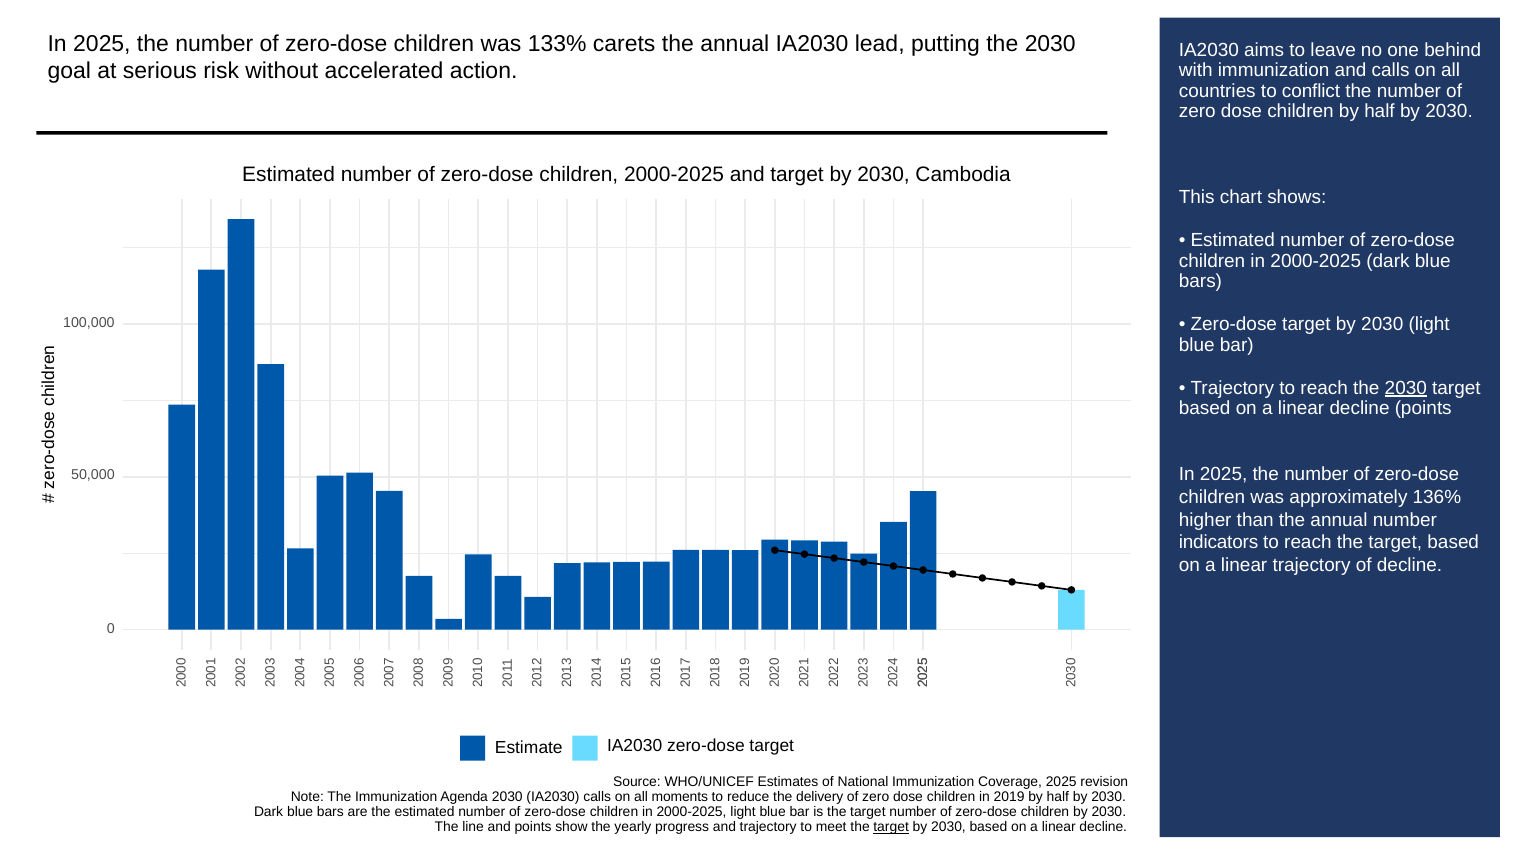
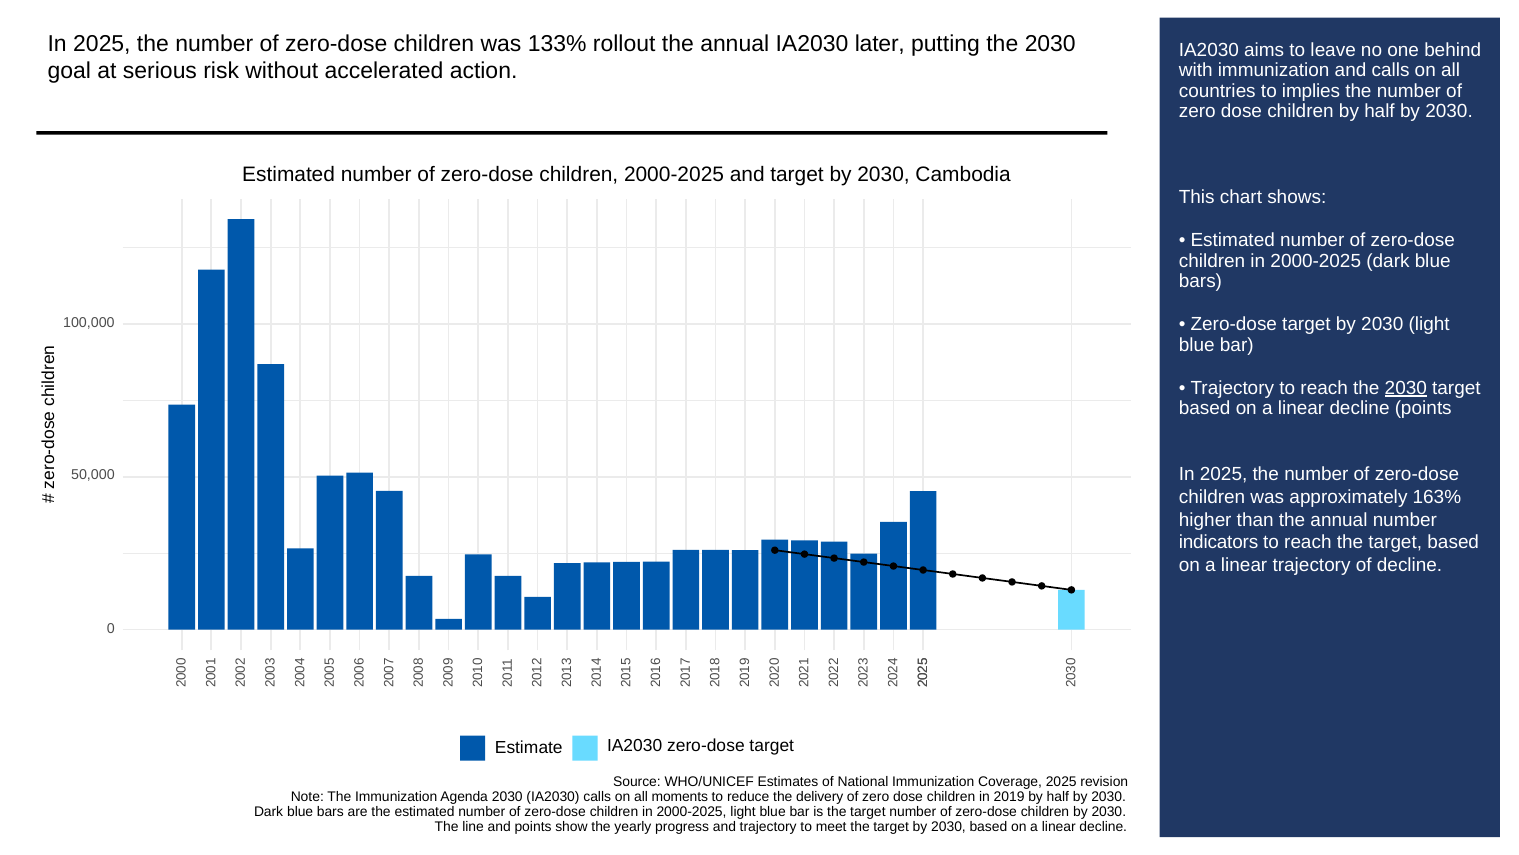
carets: carets -> rollout
lead: lead -> later
conflict: conflict -> implies
136%: 136% -> 163%
target at (891, 827) underline: present -> none
